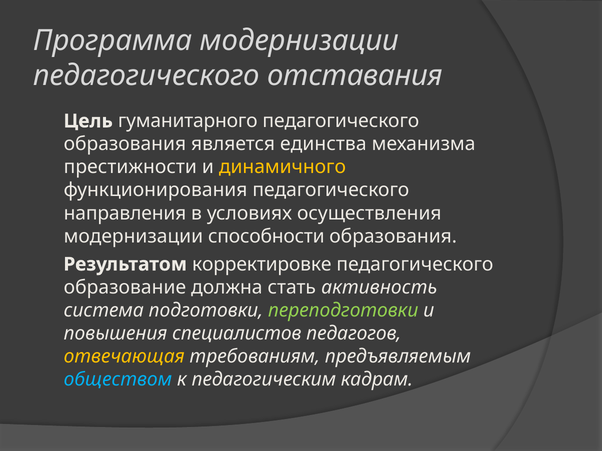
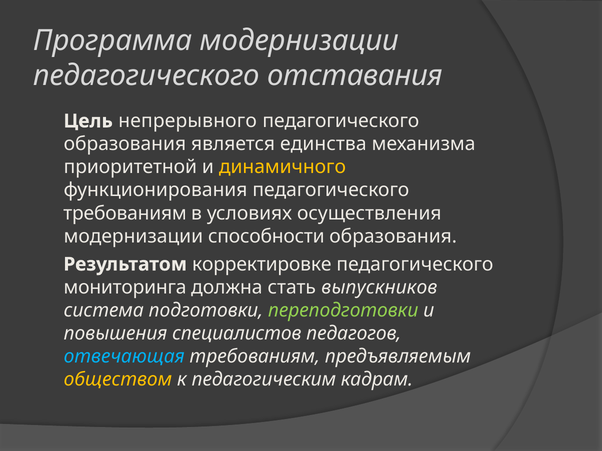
гуманитарного: гуманитарного -> непрерывного
престижности: престижности -> приоритетной
направления at (125, 213): направления -> требованиям
образование: образование -> мониторинга
активность: активность -> выпускников
отвечающая colour: yellow -> light blue
обществом colour: light blue -> yellow
